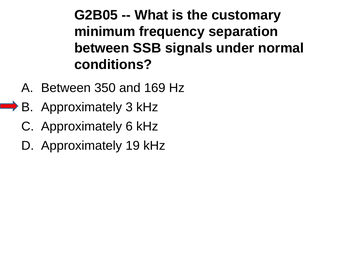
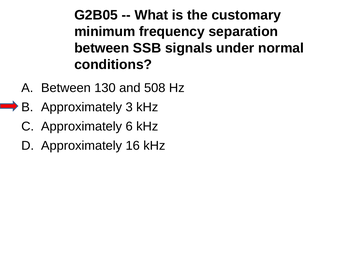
350: 350 -> 130
169: 169 -> 508
19: 19 -> 16
